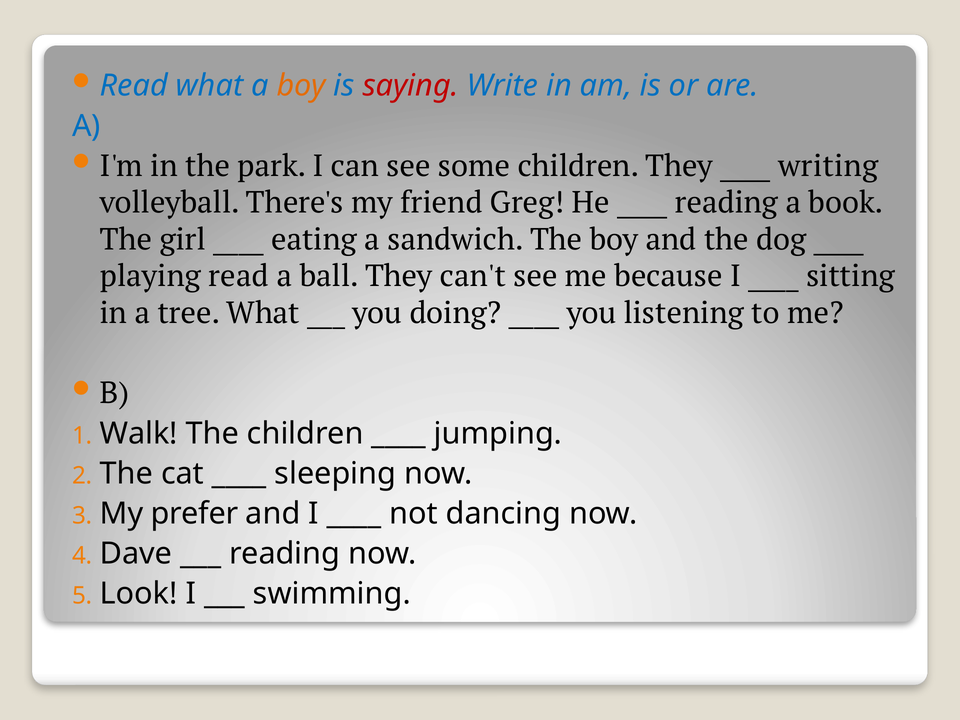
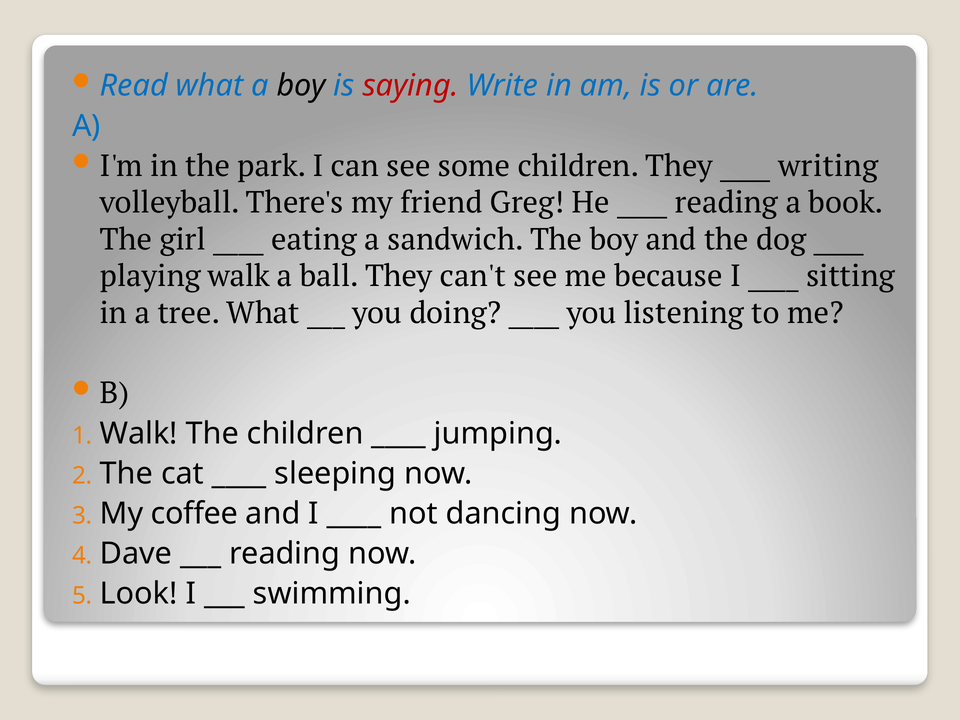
boy at (301, 86) colour: orange -> black
playing read: read -> walk
prefer: prefer -> coffee
